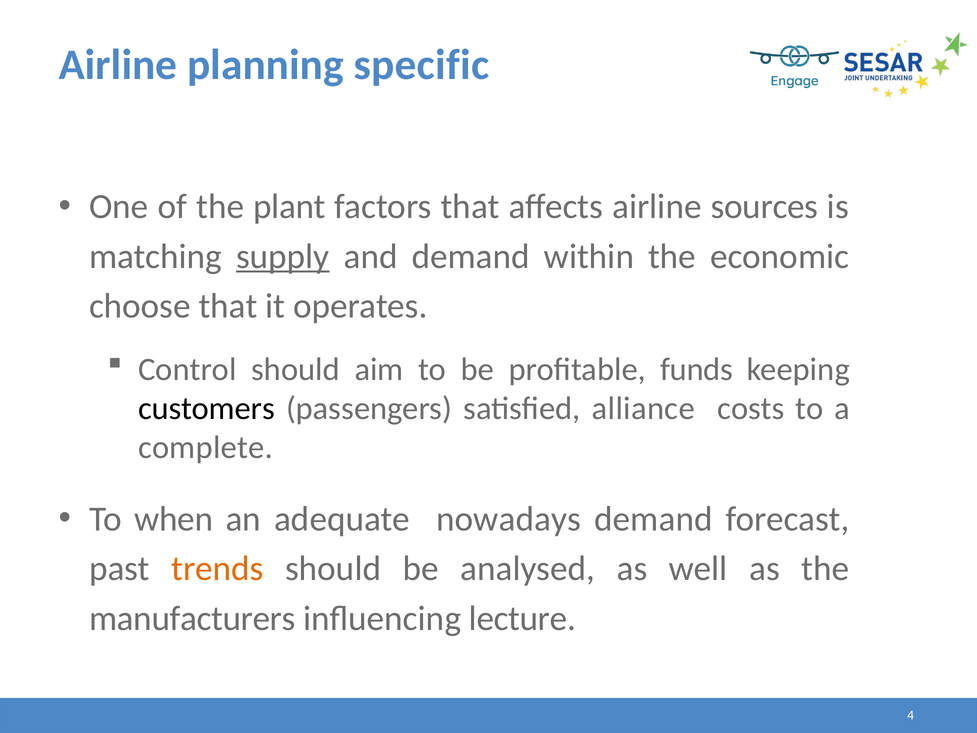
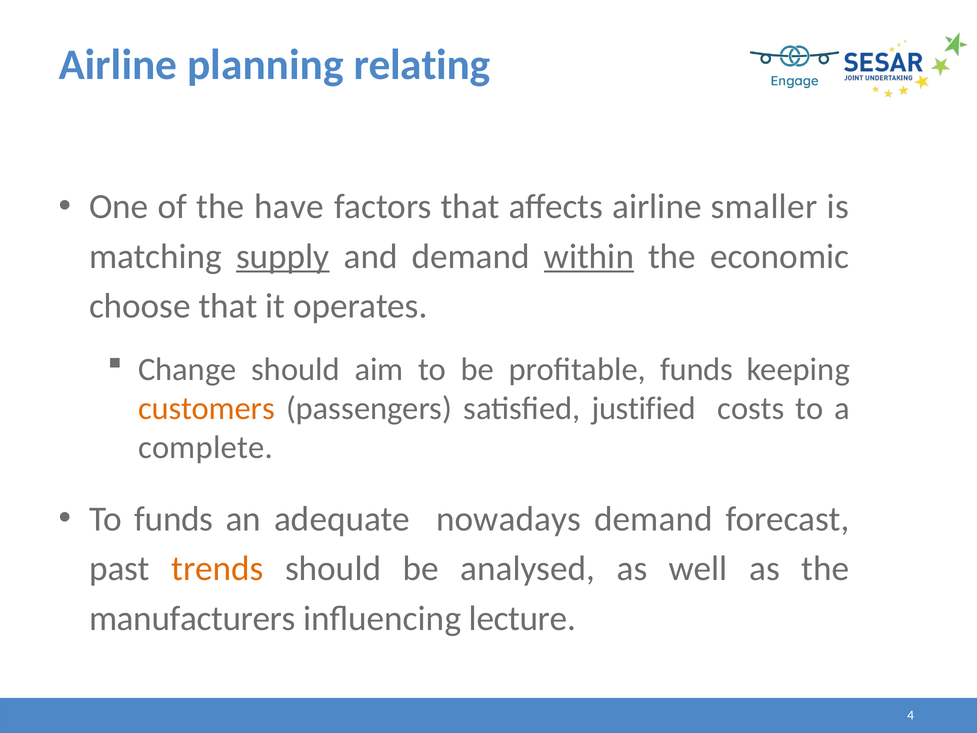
specific: specific -> relating
plant: plant -> have
sources: sources -> smaller
within underline: none -> present
Control: Control -> Change
customers colour: black -> orange
alliance: alliance -> justified
To when: when -> funds
